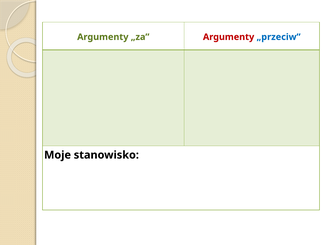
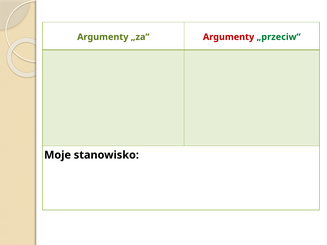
„przeciw colour: blue -> green
